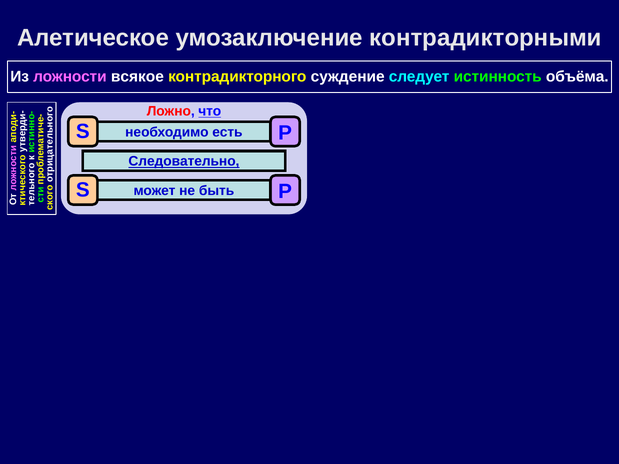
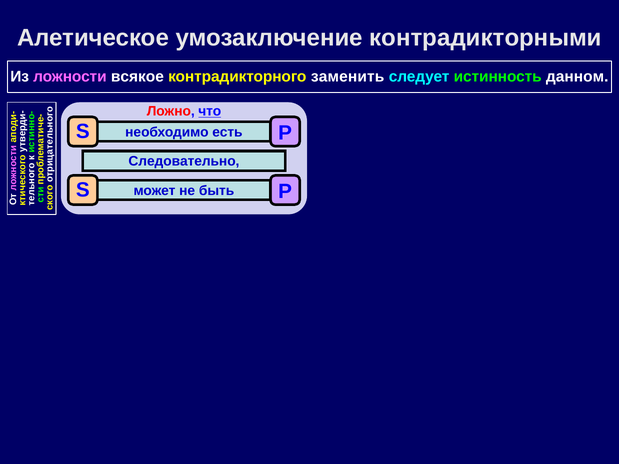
суждение: суждение -> заменить
объёма: объёма -> данном
Следовательно underline: present -> none
